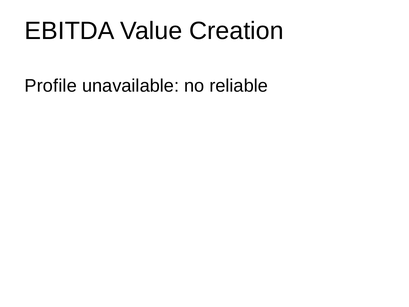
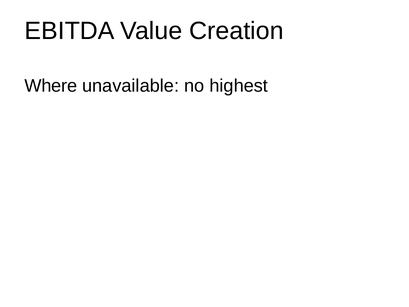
Profile: Profile -> Where
reliable: reliable -> highest
